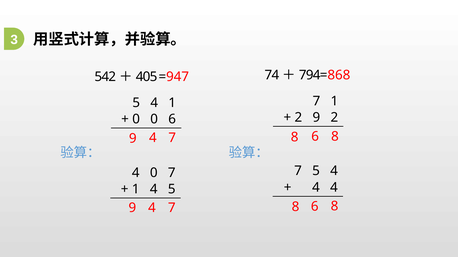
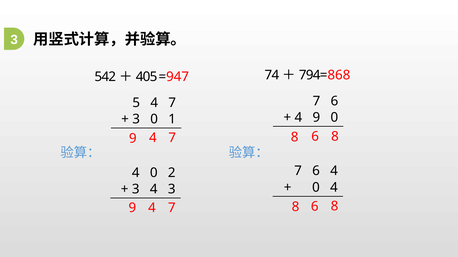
1 at (334, 101): 1 -> 6
4 1: 1 -> 7
2 at (298, 118): 2 -> 4
9 2: 2 -> 0
0 at (136, 120): 0 -> 3
0 6: 6 -> 1
5 at (316, 171): 5 -> 6
0 7: 7 -> 2
4 at (316, 188): 4 -> 0
1 at (136, 190): 1 -> 3
4 5: 5 -> 3
